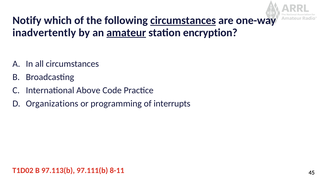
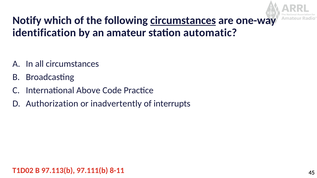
inadvertently: inadvertently -> identification
amateur underline: present -> none
encryption: encryption -> automatic
Organizations: Organizations -> Authorization
programming: programming -> inadvertently
